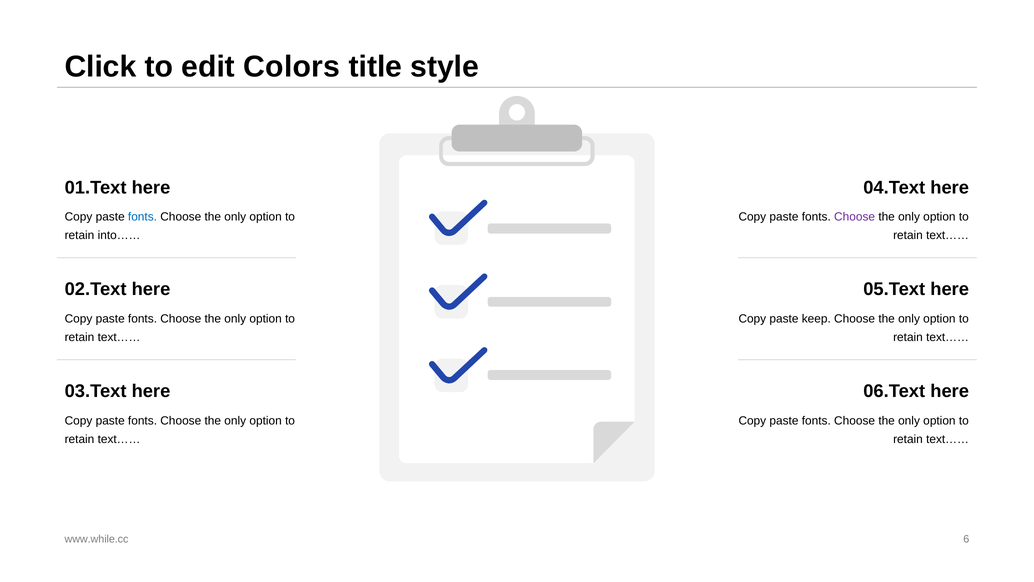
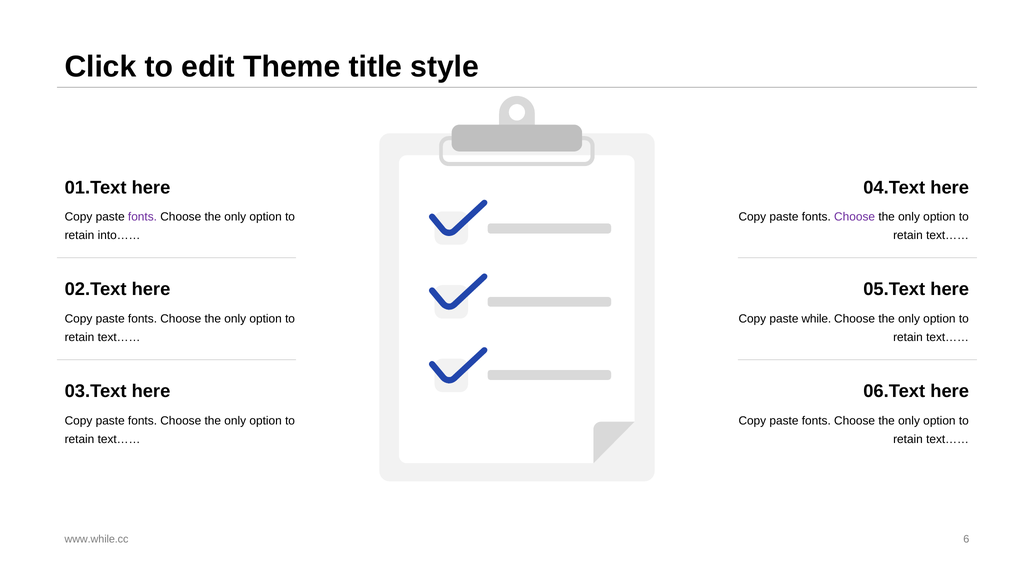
Colors: Colors -> Theme
fonts at (142, 217) colour: blue -> purple
keep: keep -> while
